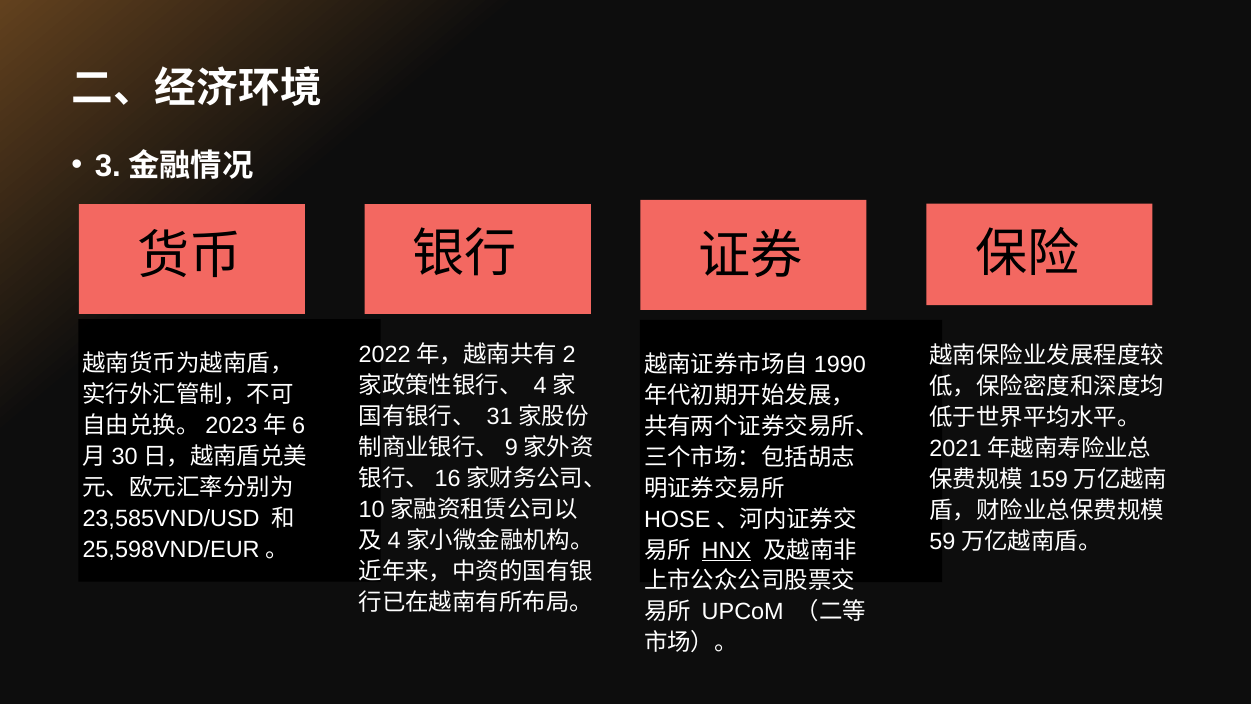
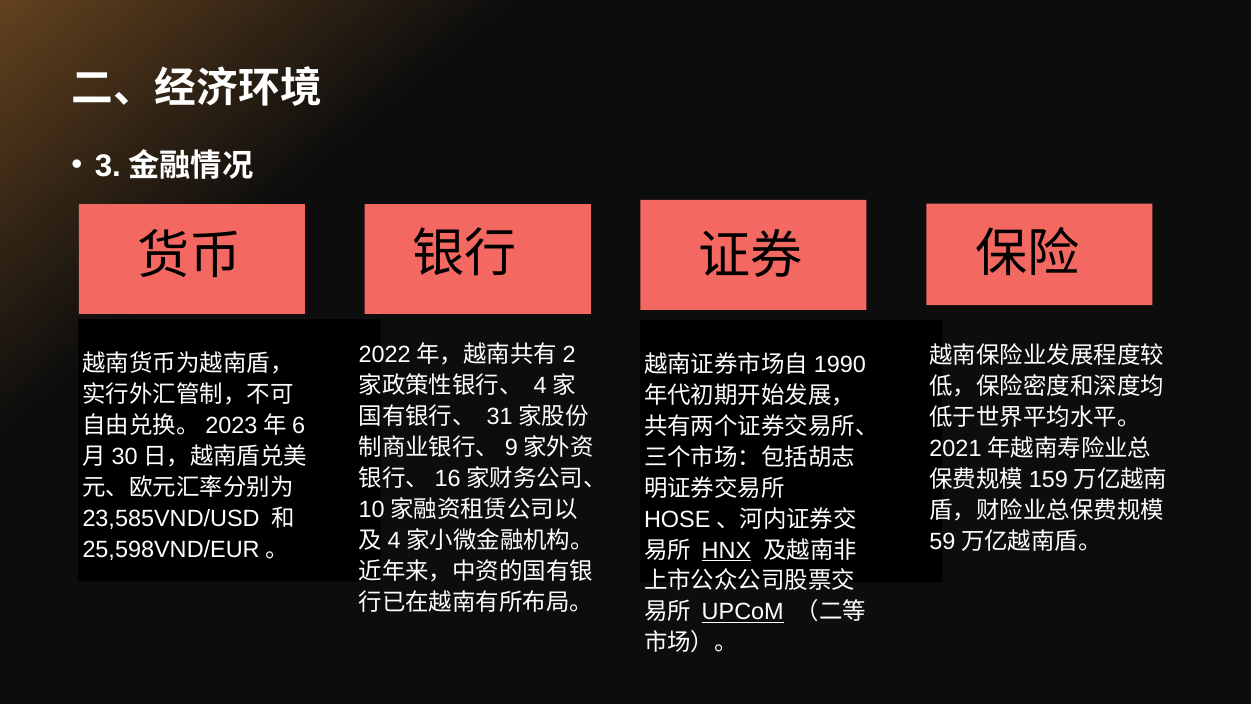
UPCoM underline: none -> present
